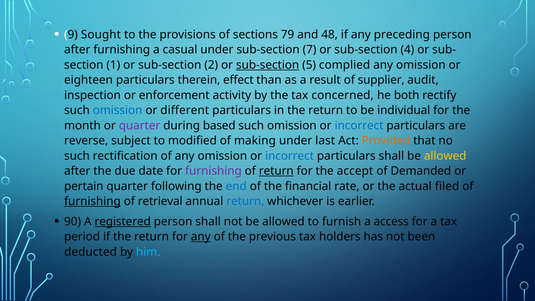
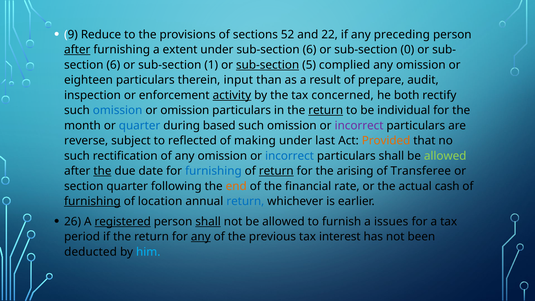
Sought: Sought -> Reduce
79: 79 -> 52
48: 48 -> 22
after at (77, 50) underline: none -> present
casual: casual -> extent
sub-section 7: 7 -> 6
4: 4 -> 0
1 at (113, 65): 1 -> 6
2: 2 -> 1
effect: effect -> input
supplier: supplier -> prepare
activity underline: none -> present
or different: different -> omission
return at (326, 110) underline: none -> present
quarter at (140, 125) colour: purple -> blue
incorrect at (359, 125) colour: blue -> purple
modified: modified -> reflected
allowed at (445, 156) colour: yellow -> light green
the at (102, 171) underline: none -> present
furnishing at (213, 171) colour: purple -> blue
accept: accept -> arising
Demanded: Demanded -> Transferee
pertain at (84, 186): pertain -> section
end colour: blue -> orange
filed: filed -> cash
retrieval: retrieval -> location
90: 90 -> 26
shall at (208, 221) underline: none -> present
access: access -> issues
holders: holders -> interest
